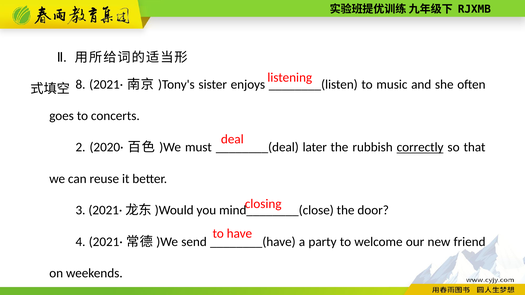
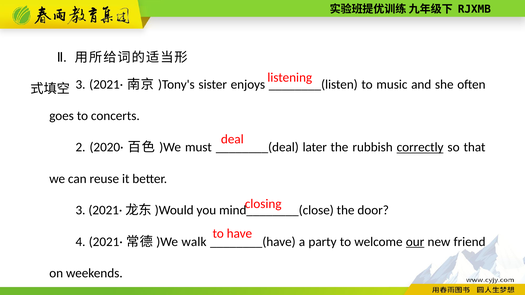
8 at (80, 84): 8 -> 3
send: send -> walk
our underline: none -> present
